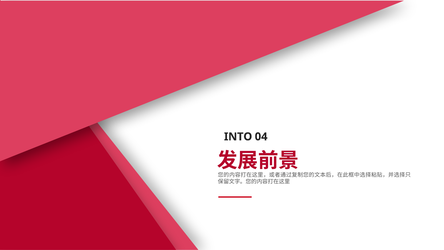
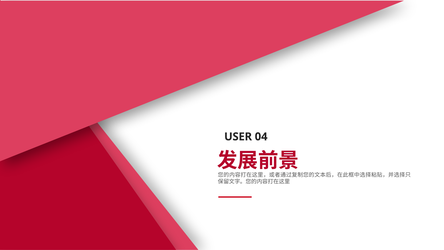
INTO: INTO -> USER
